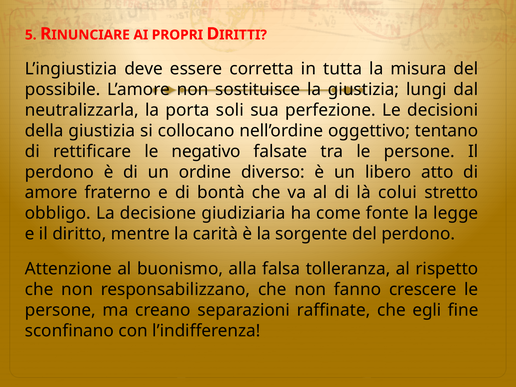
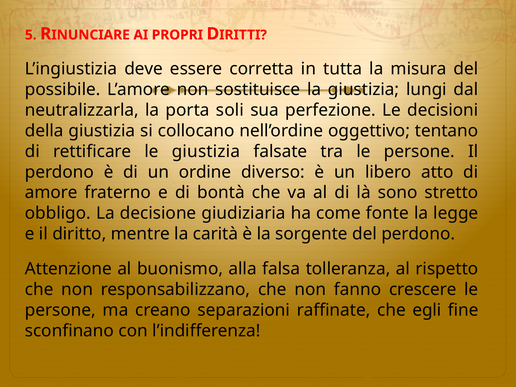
le negativo: negativo -> giustizia
colui: colui -> sono
